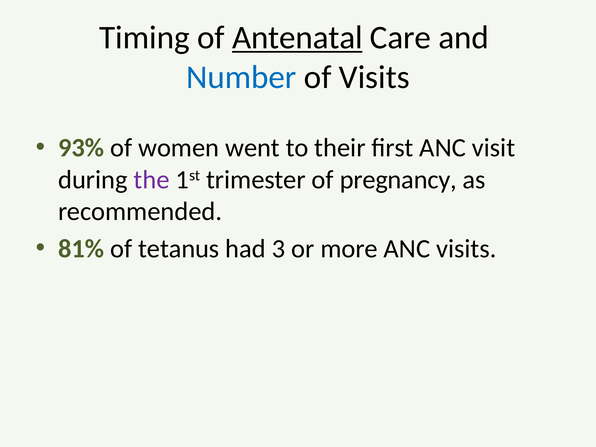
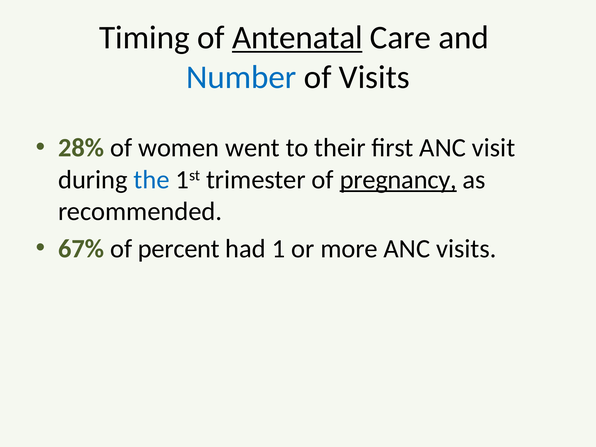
93%: 93% -> 28%
the colour: purple -> blue
pregnancy underline: none -> present
81%: 81% -> 67%
tetanus: tetanus -> percent
3: 3 -> 1
